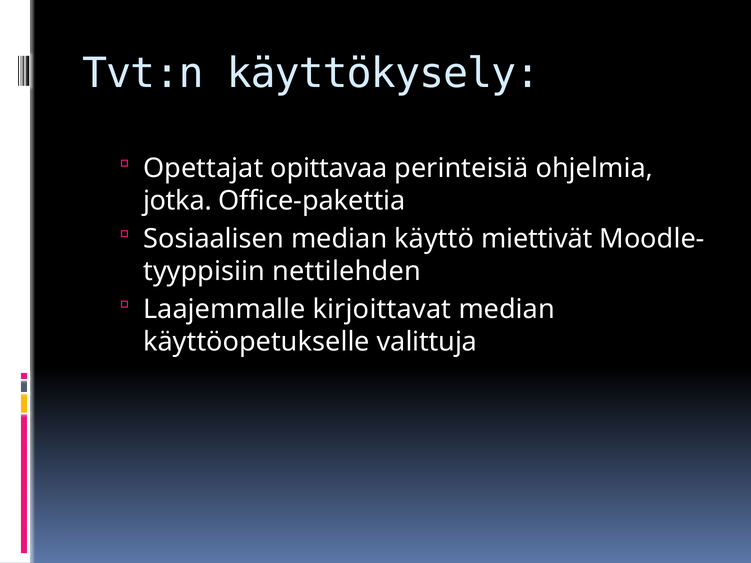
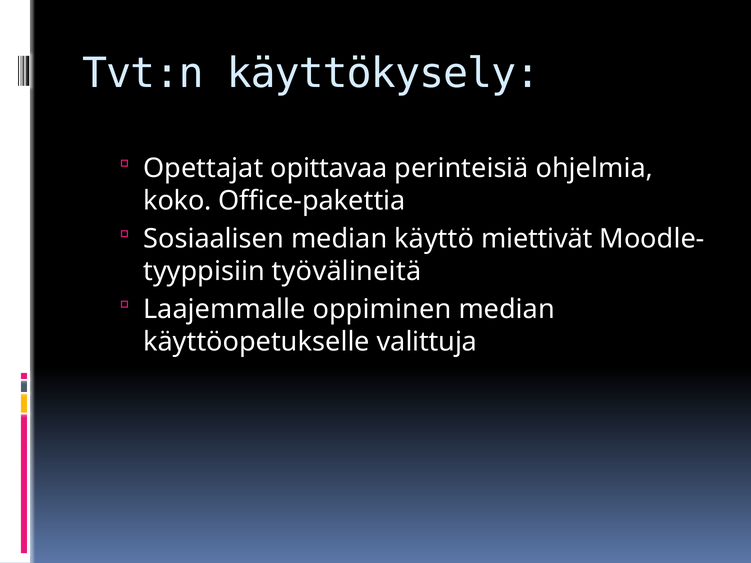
jotka: jotka -> koko
nettilehden: nettilehden -> työvälineitä
kirjoittavat: kirjoittavat -> oppiminen
